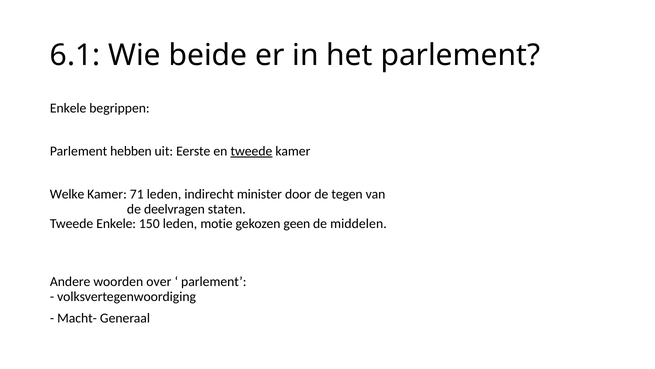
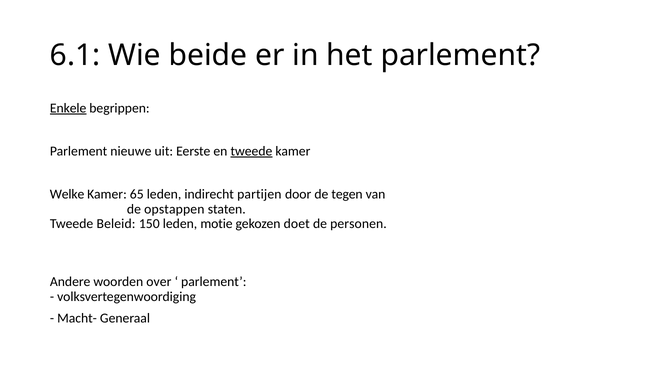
Enkele at (68, 108) underline: none -> present
hebben: hebben -> nieuwe
71: 71 -> 65
minister: minister -> partijen
deelvragen: deelvragen -> opstappen
Tweede Enkele: Enkele -> Beleid
geen: geen -> doet
middelen: middelen -> personen
